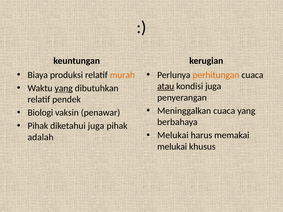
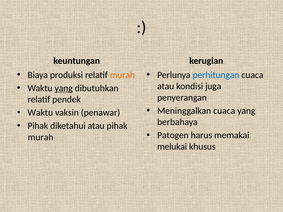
perhitungan colour: orange -> blue
atau at (166, 86) underline: present -> none
Biologi at (40, 113): Biologi -> Waktu
diketahui juga: juga -> atau
Melukai at (173, 135): Melukai -> Patogen
adalah at (41, 137): adalah -> murah
